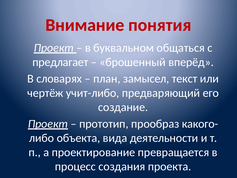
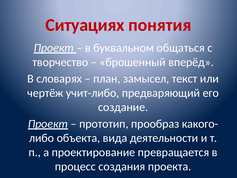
Внимание: Внимание -> Ситуациях
предлагает: предлагает -> творчество
